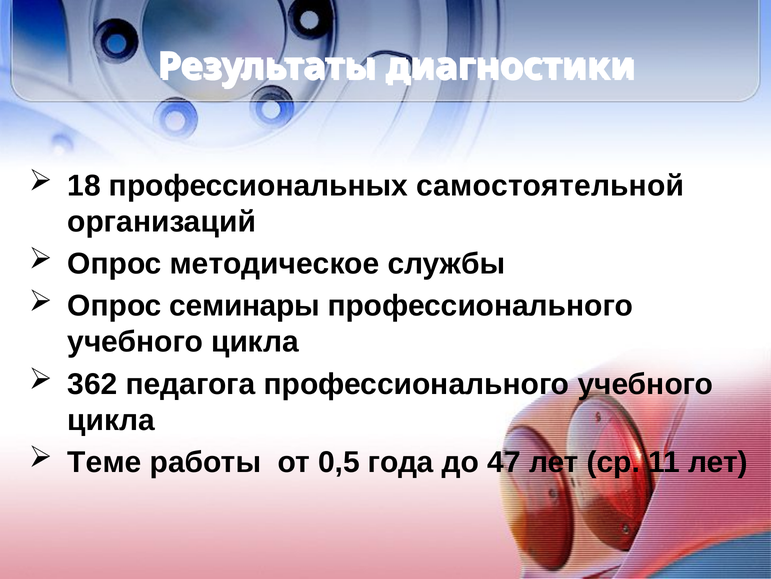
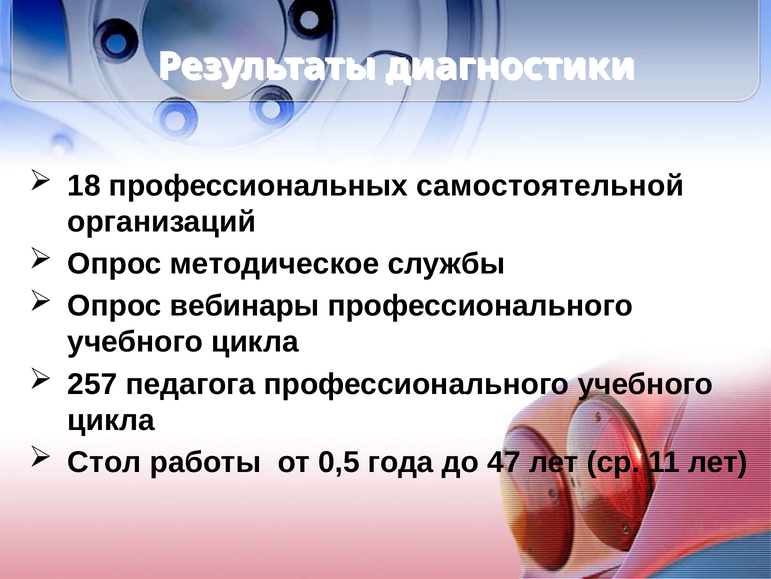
семинары: семинары -> вебинары
362: 362 -> 257
Теме: Теме -> Стол
